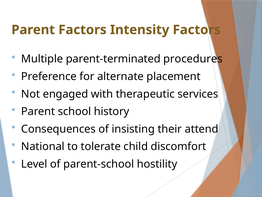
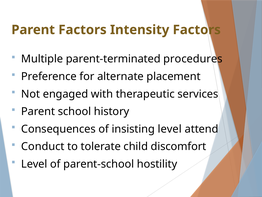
insisting their: their -> level
National: National -> Conduct
